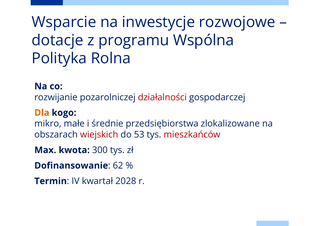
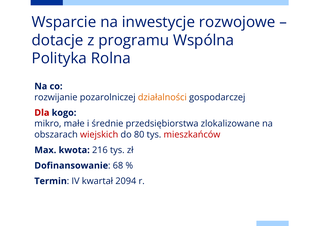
działalności colour: red -> orange
Dla colour: orange -> red
53: 53 -> 80
300: 300 -> 216
62: 62 -> 68
2028: 2028 -> 2094
